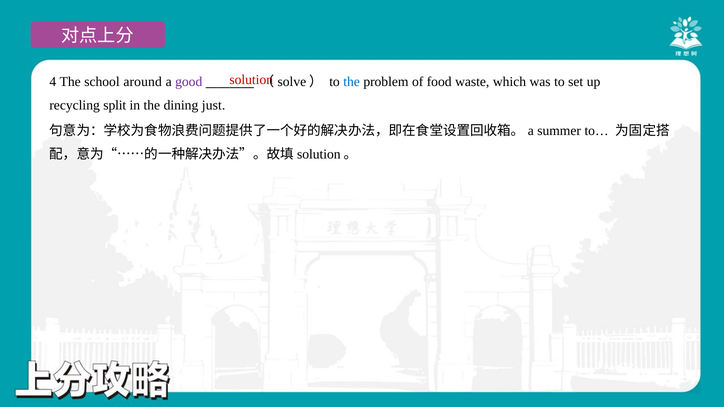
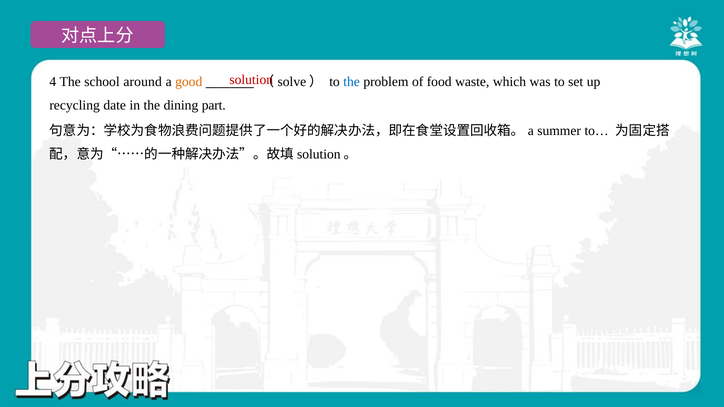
good colour: purple -> orange
split: split -> date
just: just -> part
